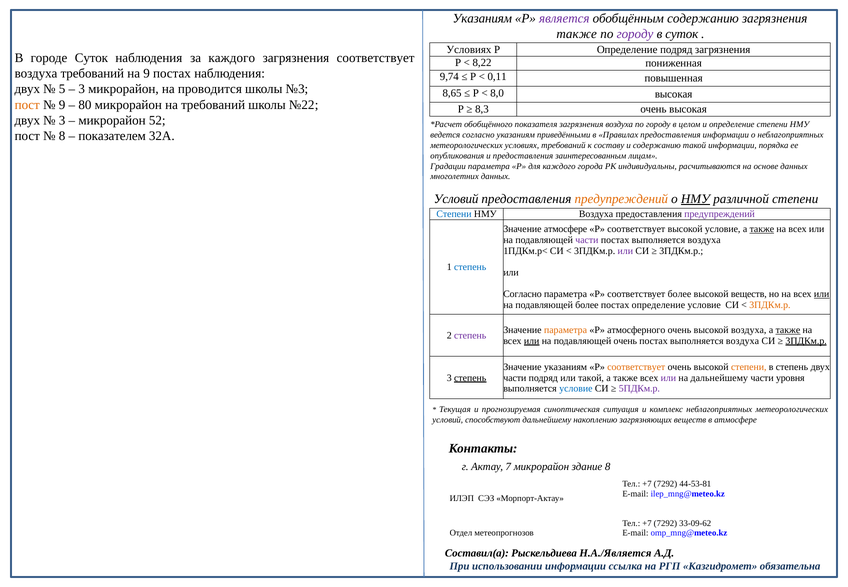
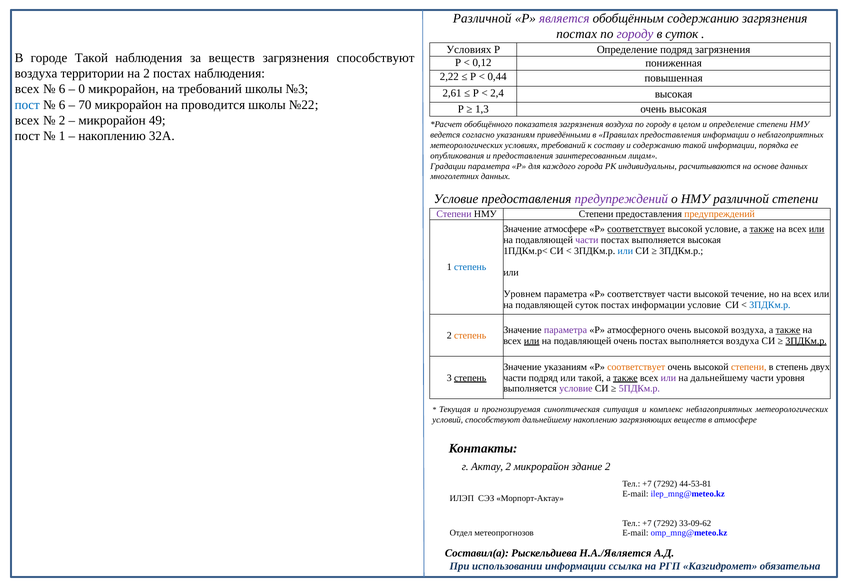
Указаниям at (482, 18): Указаниям -> Различной
также at (577, 34): также -> постах
городе Суток: Суток -> Такой
за каждого: каждого -> веществ
загрязнения соответствует: соответствует -> способствуют
8,22: 8,22 -> 0,12
воздуха требований: требований -> территории
на 9: 9 -> 2
9,74: 9,74 -> 2,22
0,11: 0,11 -> 0,44
двух at (27, 89): двух -> всех
5 at (62, 89): 5 -> 6
3 at (82, 89): 3 -> 0
на проводится: проводится -> требований
8,65: 8,65 -> 2,61
8,0: 8,0 -> 2,4
пост at (27, 105) colour: orange -> blue
9 at (62, 105): 9 -> 6
80: 80 -> 70
на требований: требований -> проводится
8,3: 8,3 -> 1,3
двух at (27, 121): двух -> всех
3 at (62, 121): 3 -> 2
52: 52 -> 49
8 at (62, 136): 8 -> 1
показателем at (112, 136): показателем -> накоплению
Условий at (456, 199): Условий -> Условие
предупреждений at (621, 199) colour: orange -> purple
НМУ at (695, 199) underline: present -> none
Степени at (454, 214) colour: blue -> purple
НМУ Воздуха: Воздуха -> Степени
предупреждений at (720, 214) colour: purple -> orange
соответствует at (636, 229) underline: none -> present
или at (817, 229) underline: none -> present
воздуха at (704, 240): воздуха -> высокая
или at (625, 251) colour: purple -> blue
Согласно at (523, 294): Согласно -> Уровнем
соответствует более: более -> части
высокой веществ: веществ -> течение
или at (822, 294) underline: present -> none
подавляющей более: более -> суток
постах определение: определение -> информации
3ПДКм.р at (770, 305) colour: orange -> blue
параметра at (565, 330) colour: orange -> purple
степень at (470, 335) colour: purple -> orange
также at (625, 378) underline: none -> present
условие at (576, 389) colour: blue -> purple
Актау 7: 7 -> 2
здание 8: 8 -> 2
